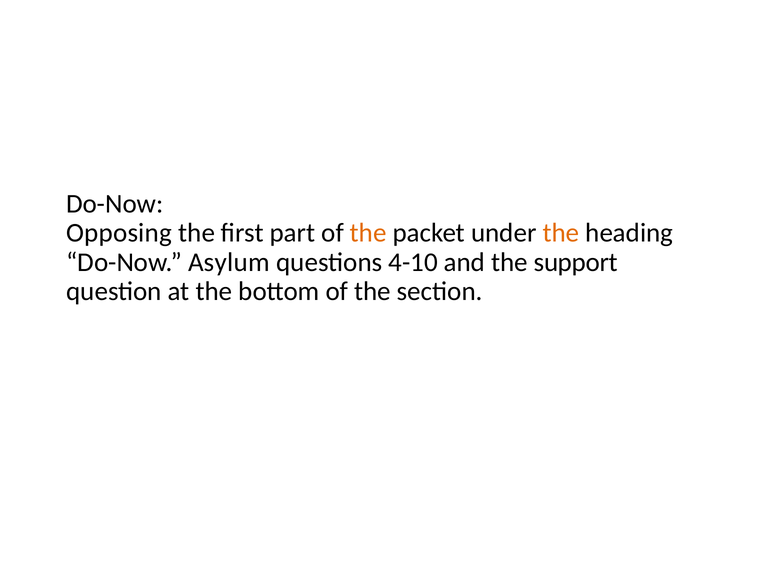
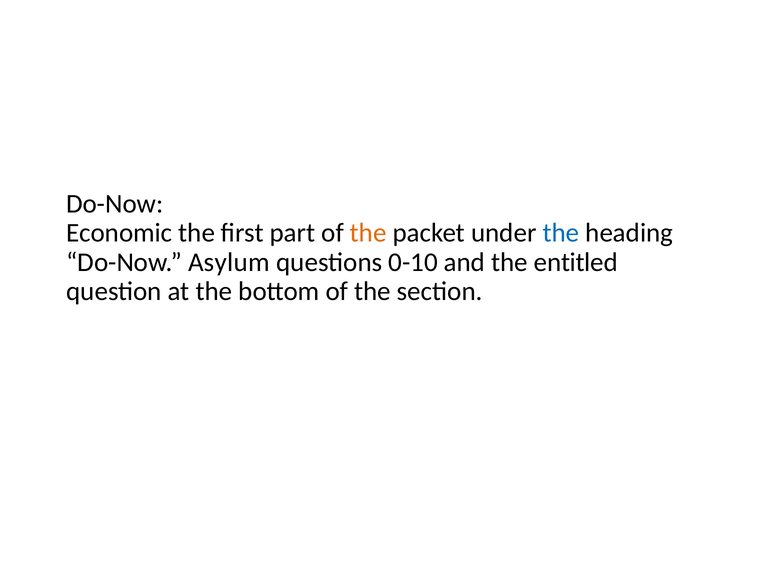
Opposing: Opposing -> Economic
the at (561, 233) colour: orange -> blue
4-10: 4-10 -> 0-10
support: support -> entitled
